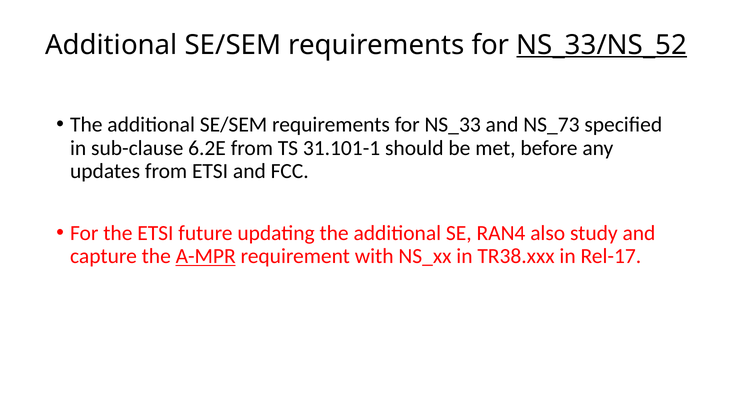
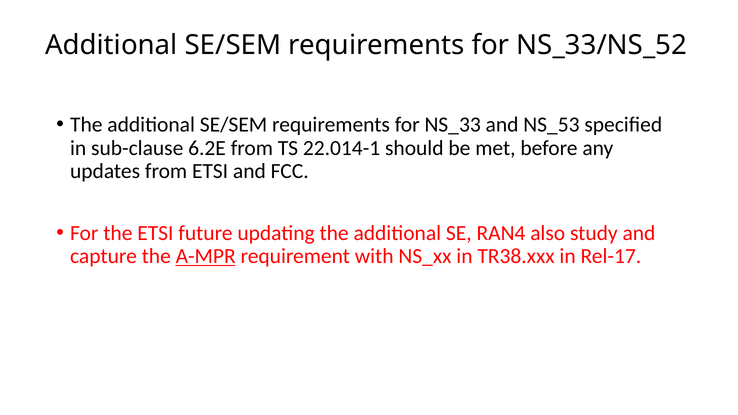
NS_33/NS_52 underline: present -> none
NS_73: NS_73 -> NS_53
31.101-1: 31.101-1 -> 22.014-1
